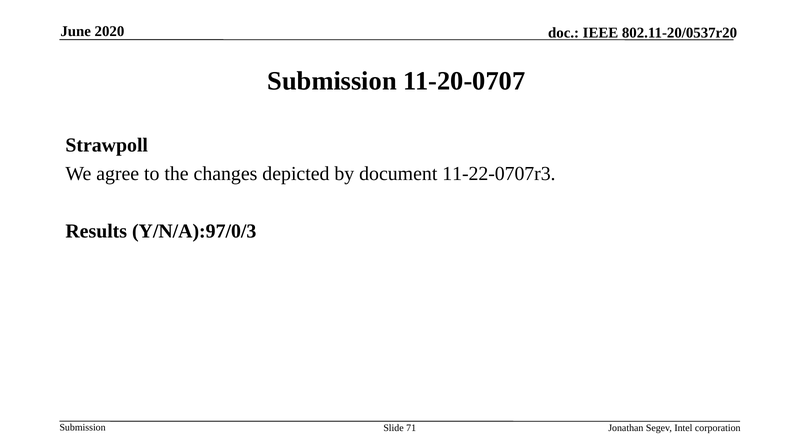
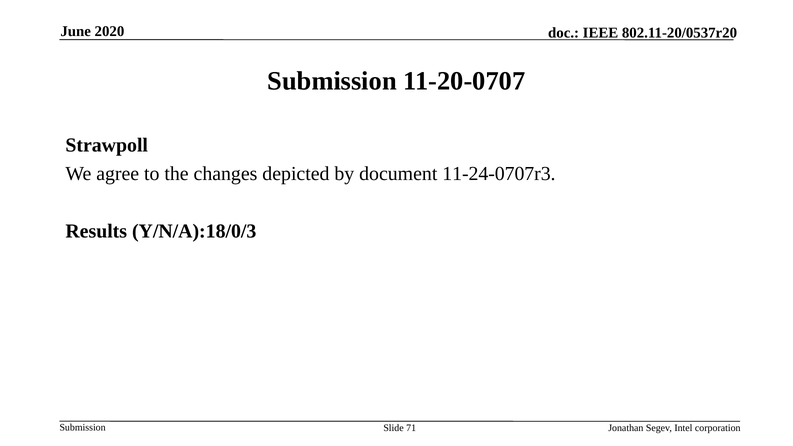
11-22-0707r3: 11-22-0707r3 -> 11-24-0707r3
Y/N/A):97/0/3: Y/N/A):97/0/3 -> Y/N/A):18/0/3
